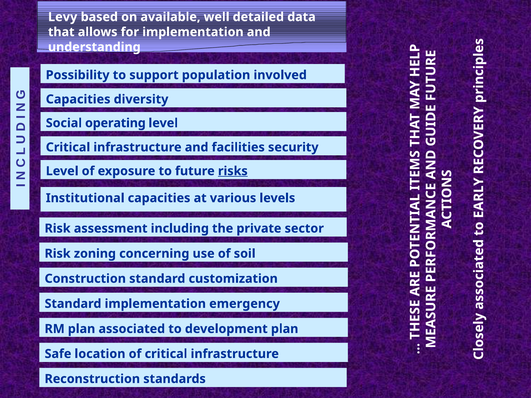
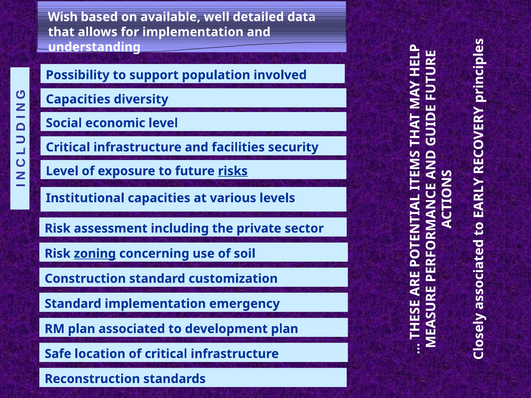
Levy: Levy -> Wish
operating: operating -> economic
zoning underline: none -> present
